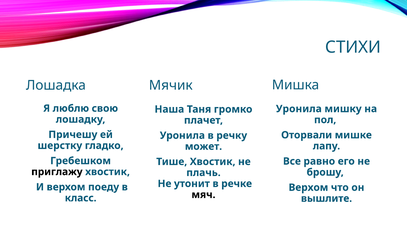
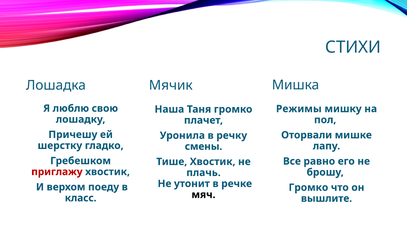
Уронила at (299, 109): Уронила -> Режимы
может: может -> смены
приглажу colour: black -> red
Верхом at (308, 187): Верхом -> Громко
